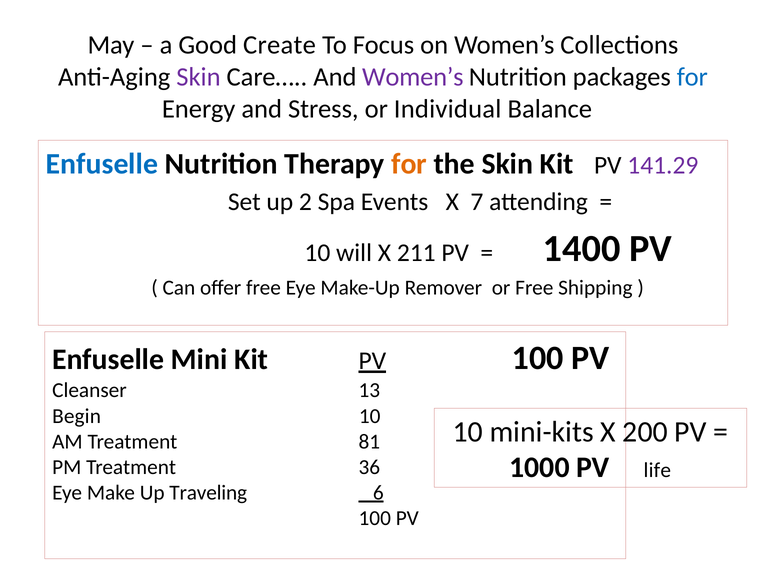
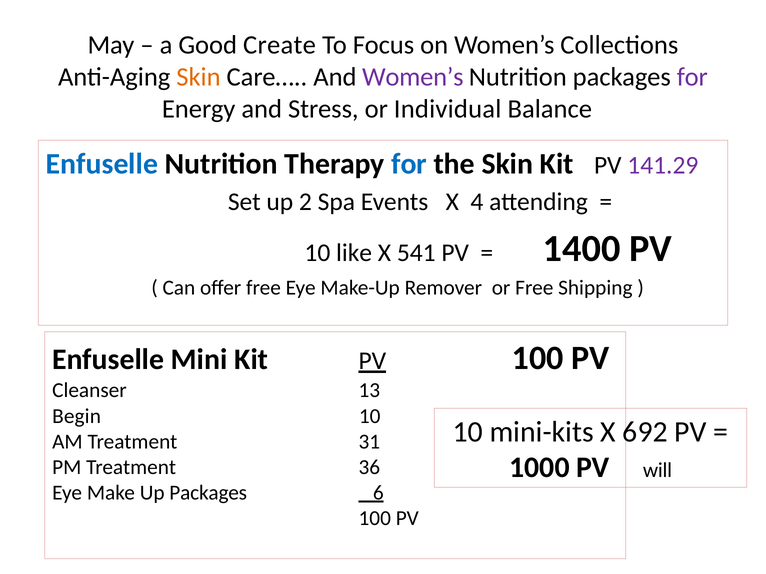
Skin at (198, 77) colour: purple -> orange
for at (692, 77) colour: blue -> purple
for at (409, 164) colour: orange -> blue
7: 7 -> 4
will: will -> like
211: 211 -> 541
200: 200 -> 692
81: 81 -> 31
life: life -> will
Up Traveling: Traveling -> Packages
